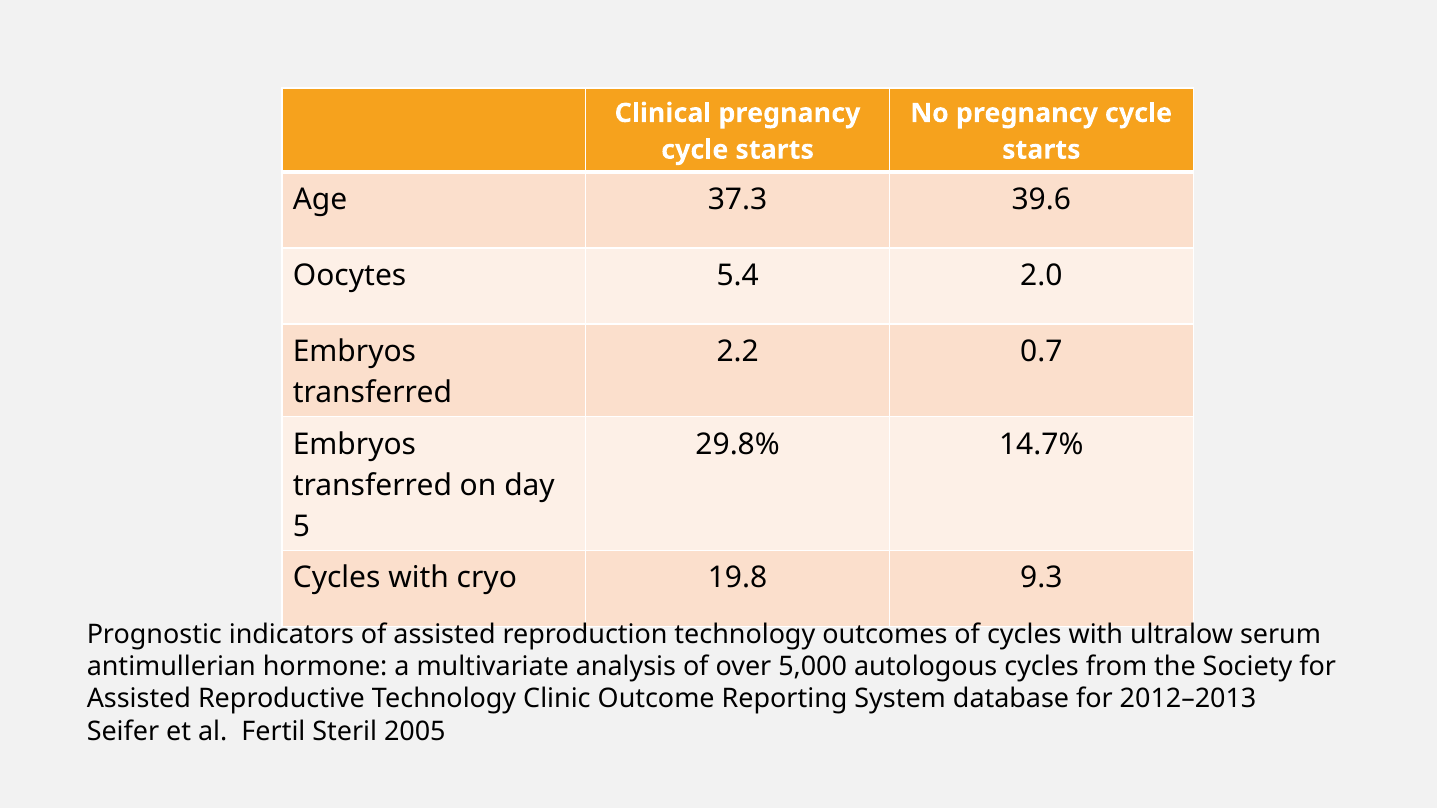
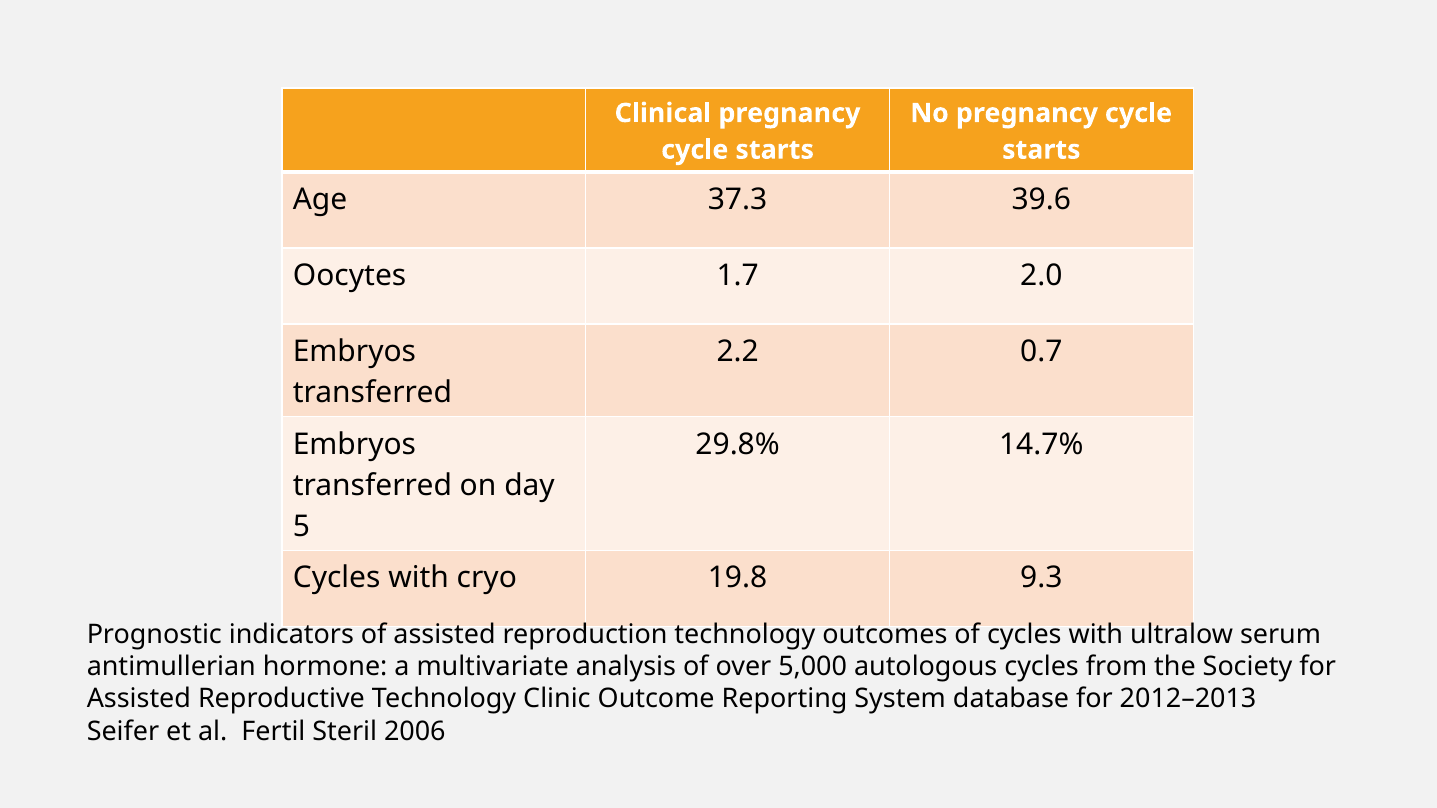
5.4: 5.4 -> 1.7
2005: 2005 -> 2006
